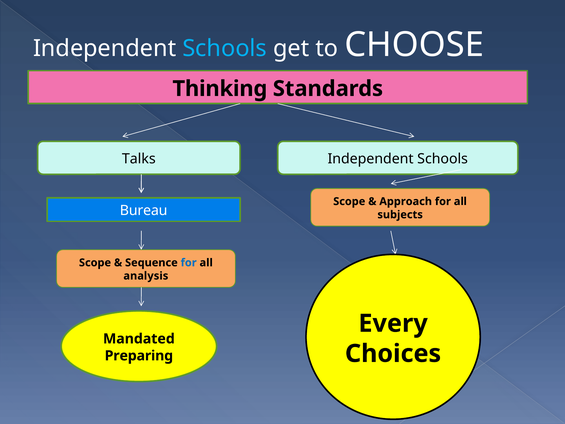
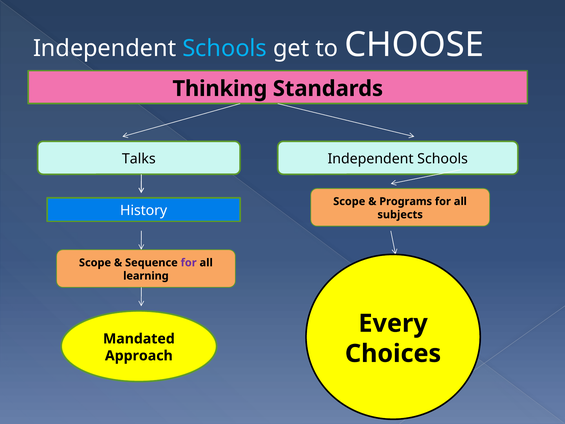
Approach: Approach -> Programs
Bureau: Bureau -> History
for at (189, 263) colour: blue -> purple
analysis: analysis -> learning
Preparing: Preparing -> Approach
